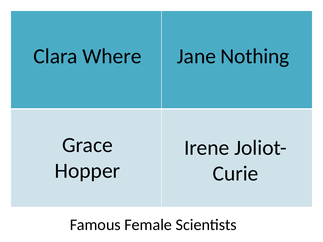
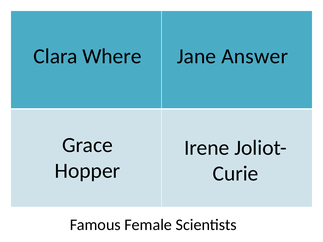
Nothing: Nothing -> Answer
